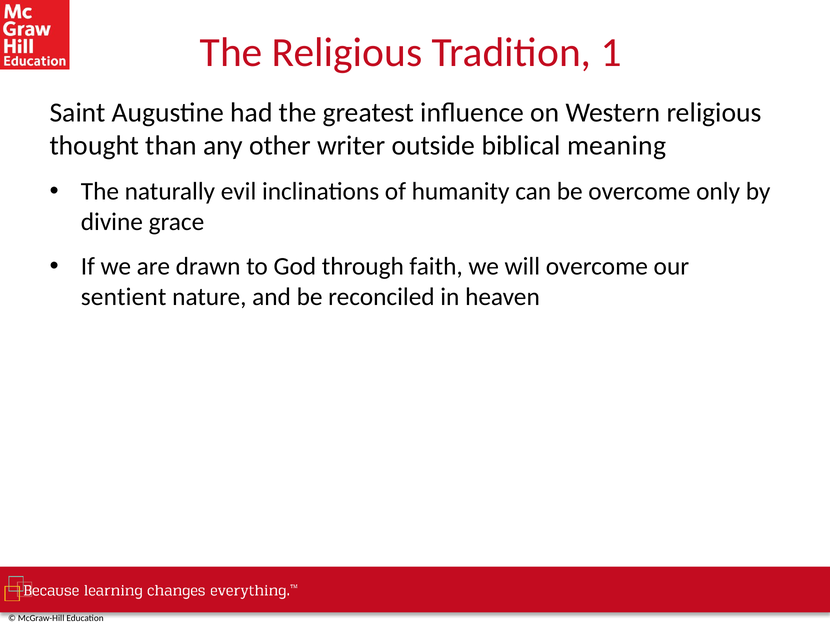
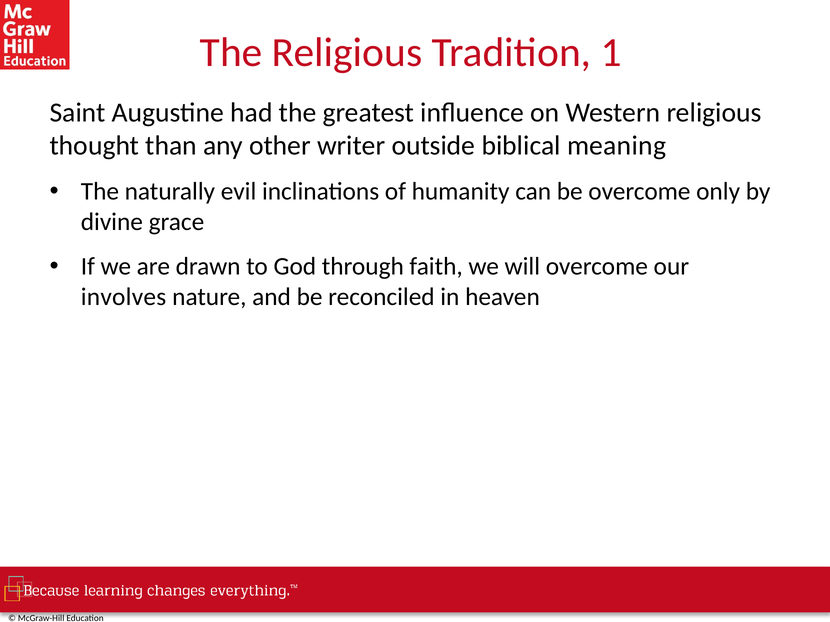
sentient: sentient -> involves
